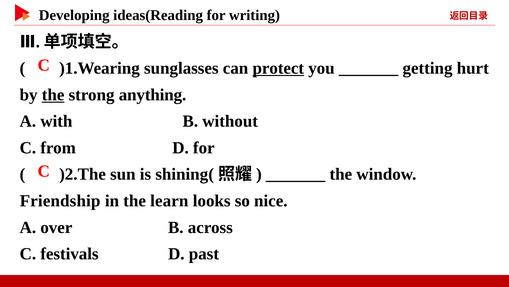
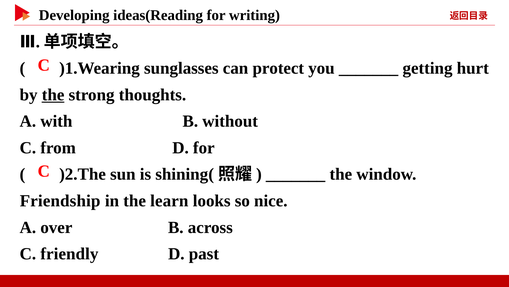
protect underline: present -> none
anything: anything -> thoughts
festivals: festivals -> friendly
